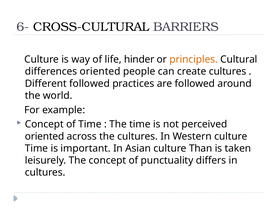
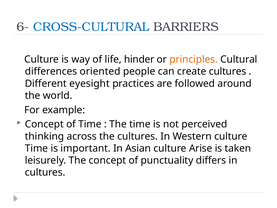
CROSS-CULTURAL colour: black -> blue
Different followed: followed -> eyesight
oriented at (45, 136): oriented -> thinking
Than: Than -> Arise
